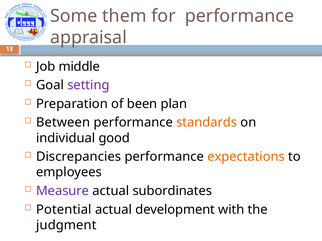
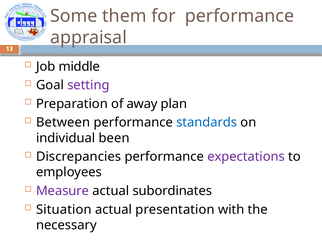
been: been -> away
standards colour: orange -> blue
good: good -> been
expectations colour: orange -> purple
Potential: Potential -> Situation
development: development -> presentation
judgment: judgment -> necessary
